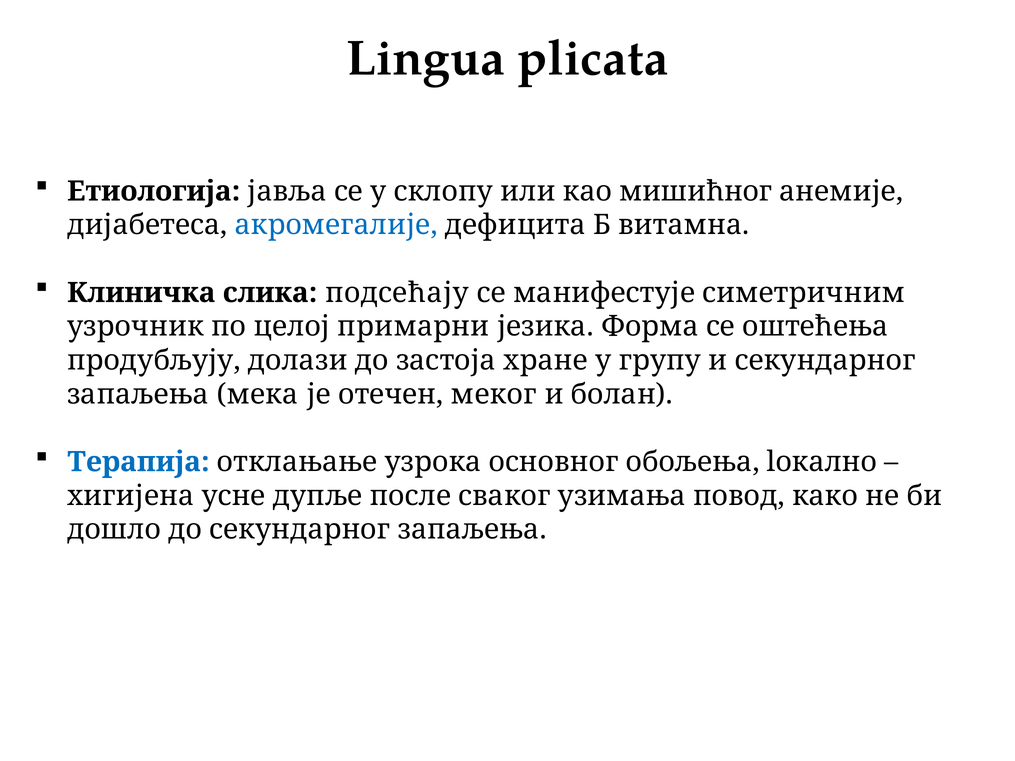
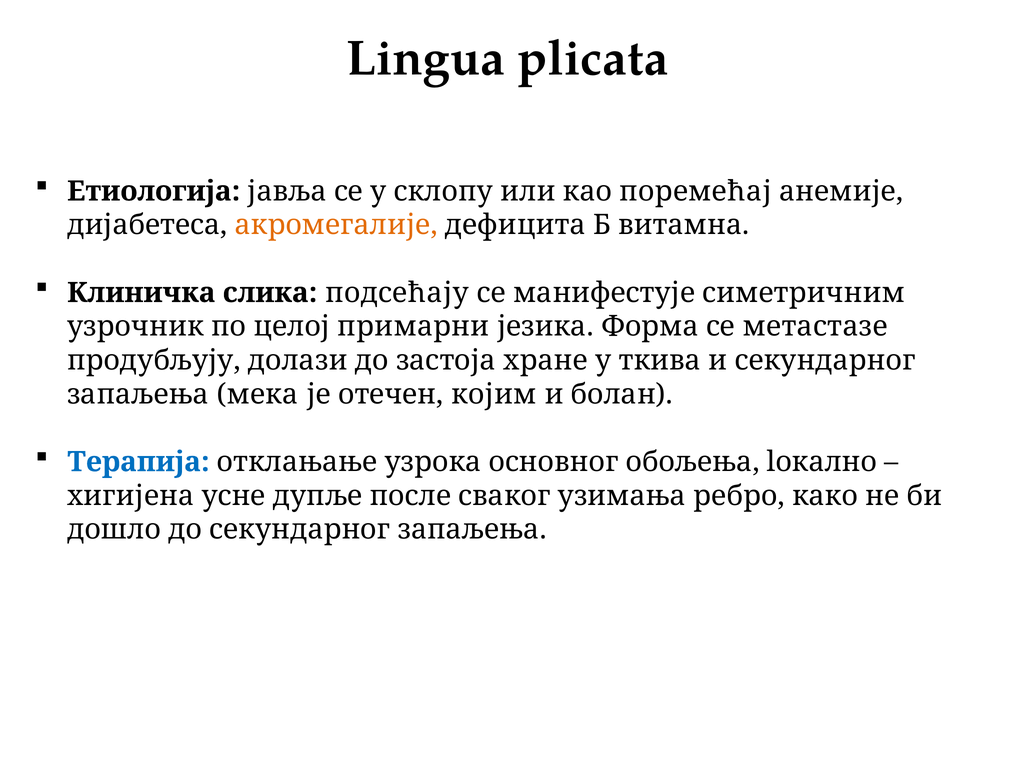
мишићног: мишићног -> поремећај
акромегалије colour: blue -> orange
оштећења: оштећења -> метастазе
групу: групу -> ткива
меког: меког -> којим
повод: повод -> ребро
